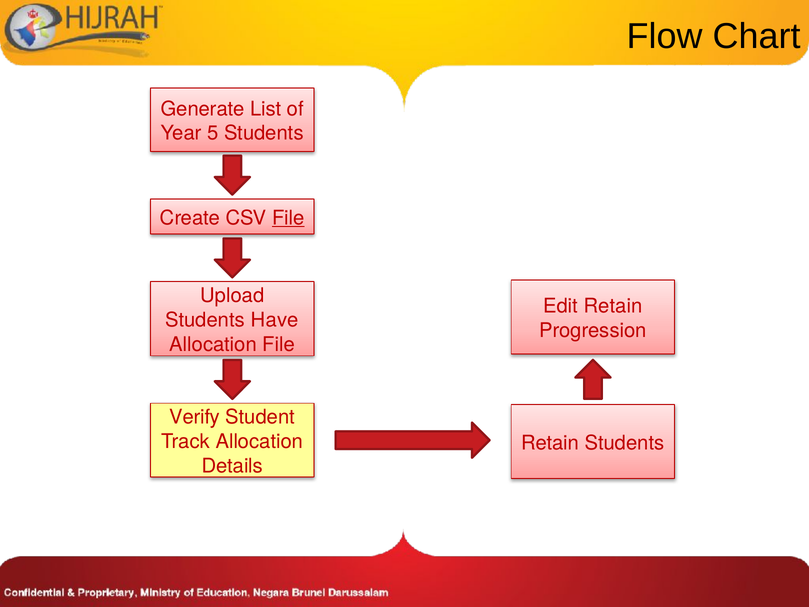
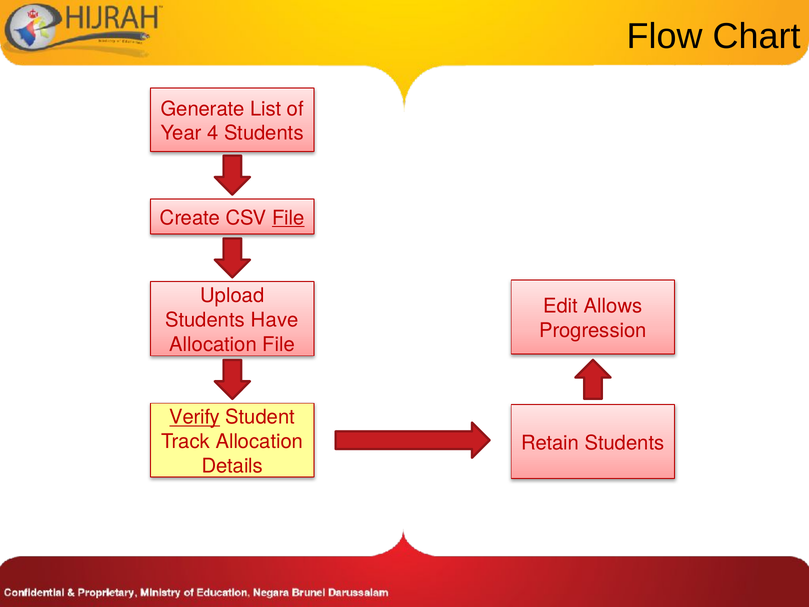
5: 5 -> 4
Edit Retain: Retain -> Allows
Verify underline: none -> present
